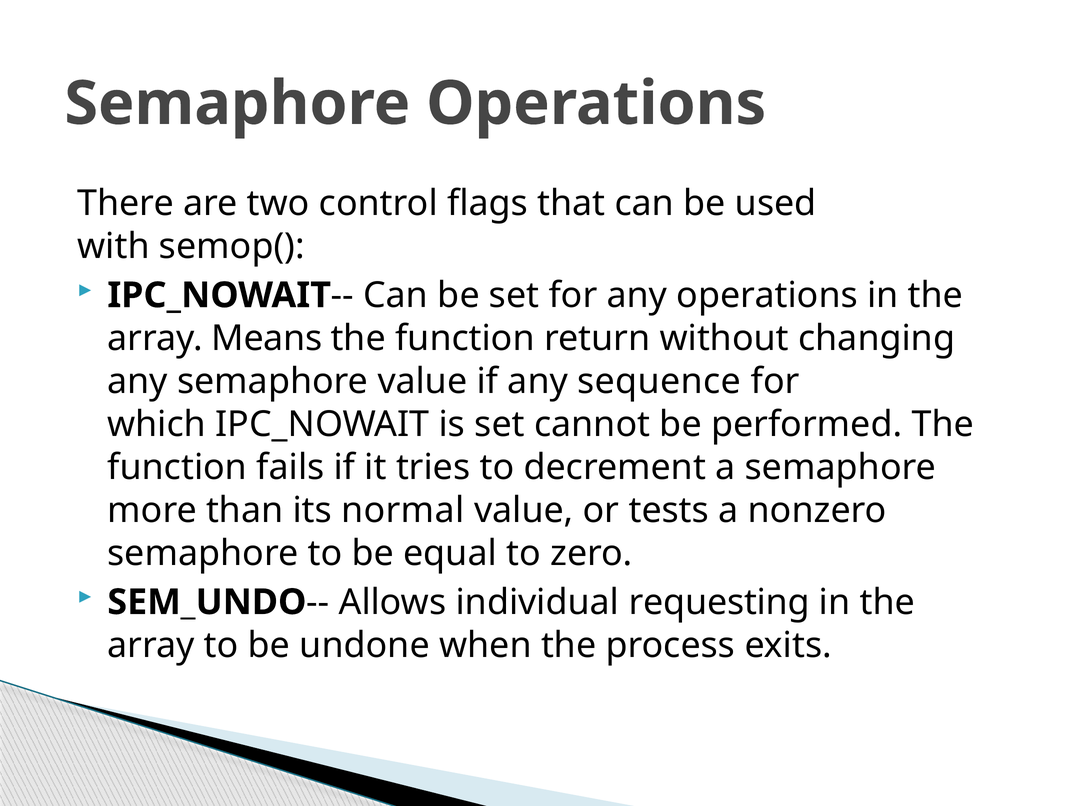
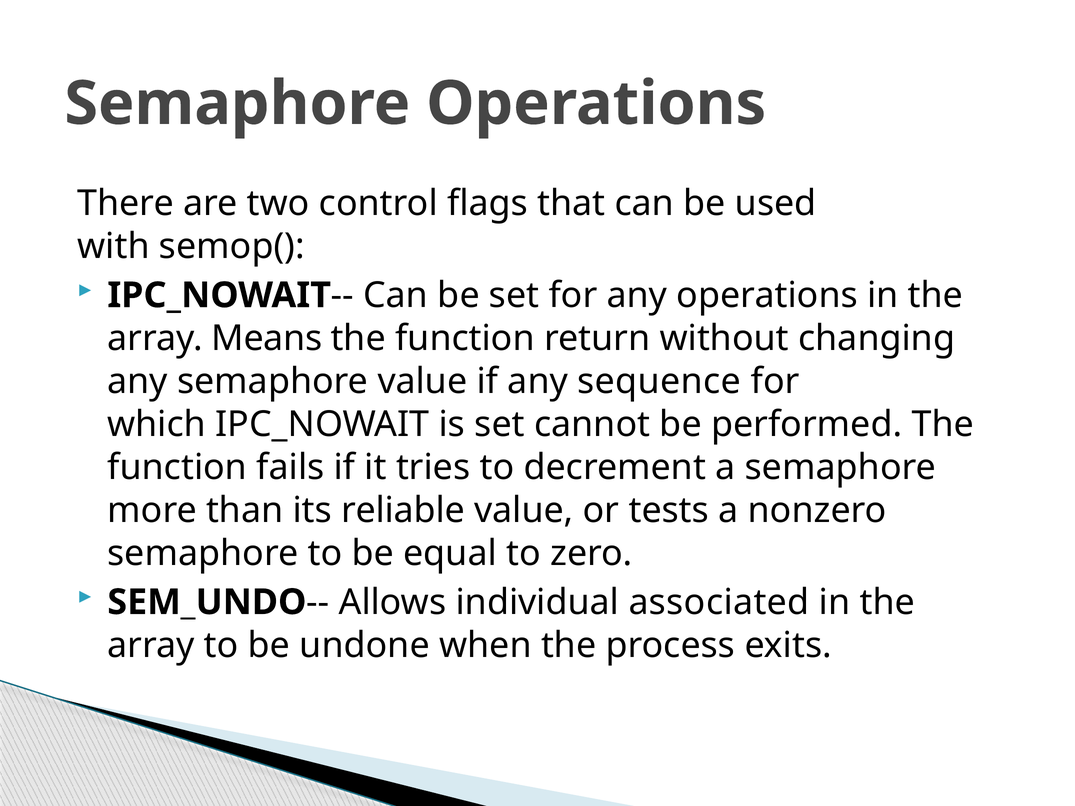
normal: normal -> reliable
requesting: requesting -> associated
